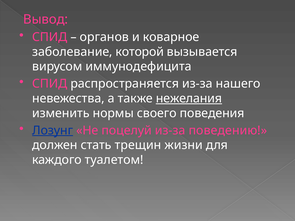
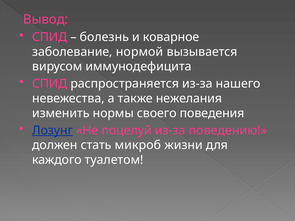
органов: органов -> болезнь
которой: которой -> нормой
нежелания underline: present -> none
трещин: трещин -> микроб
